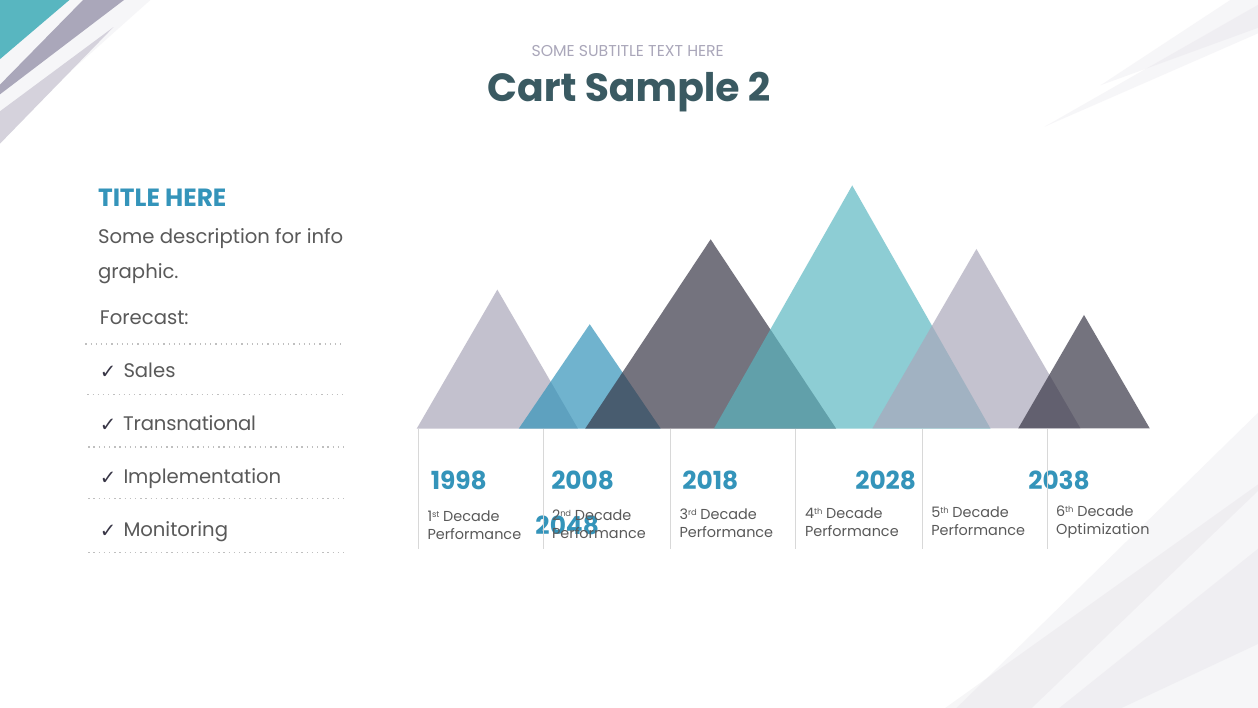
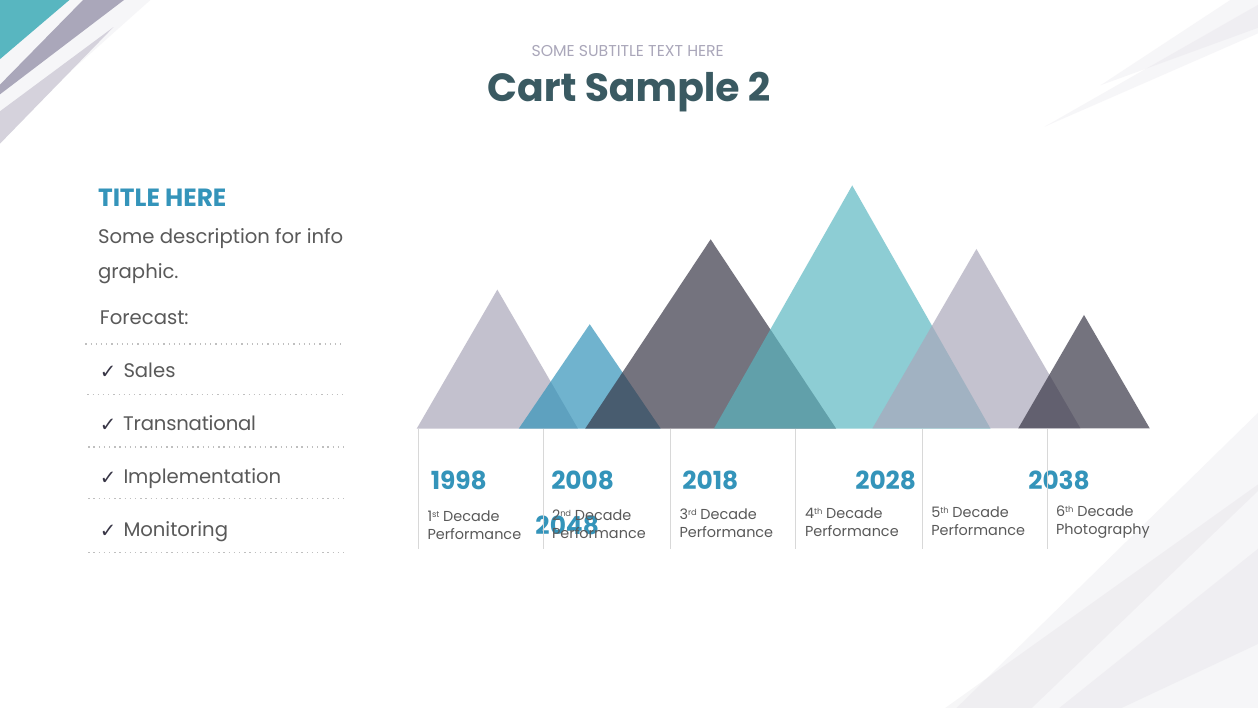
Optimization: Optimization -> Photography
